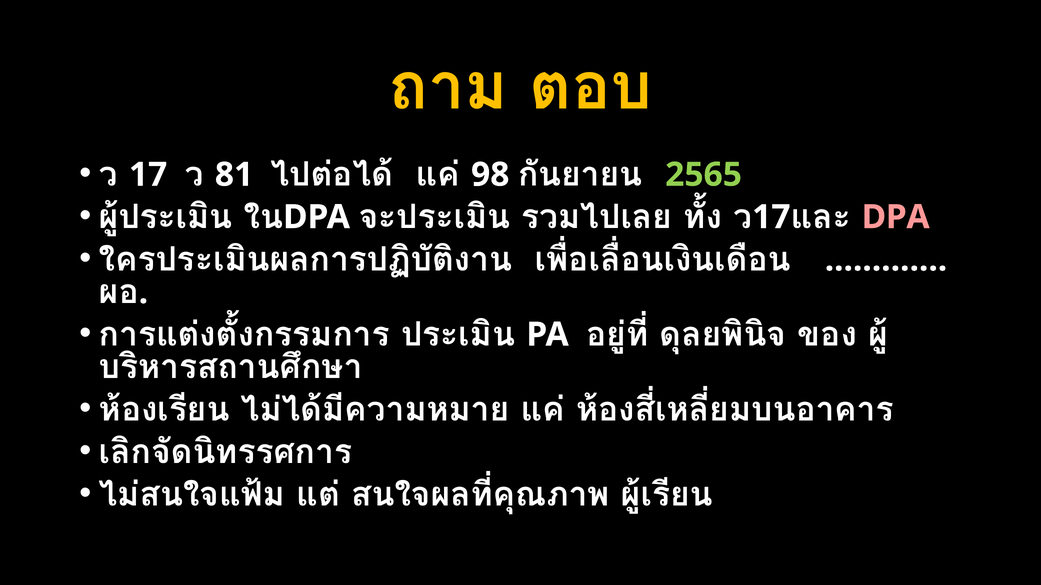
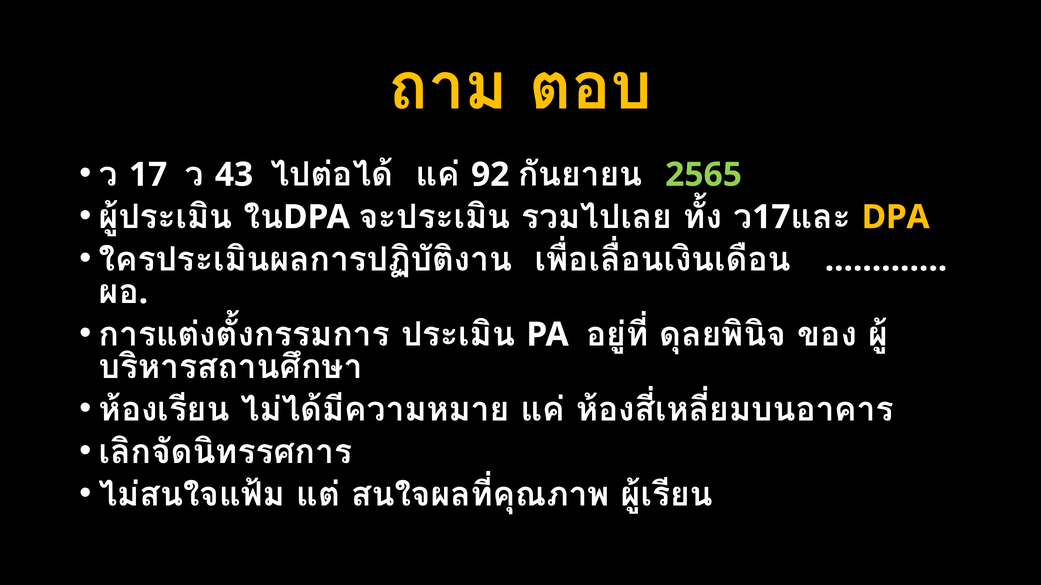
81: 81 -> 43
98: 98 -> 92
DPA at (896, 217) colour: pink -> yellow
